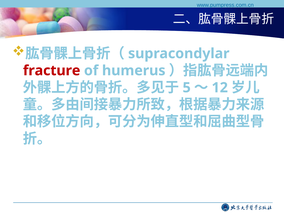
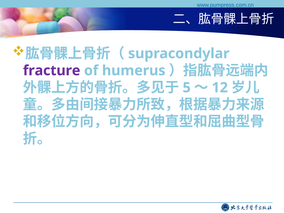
fracture colour: red -> purple
